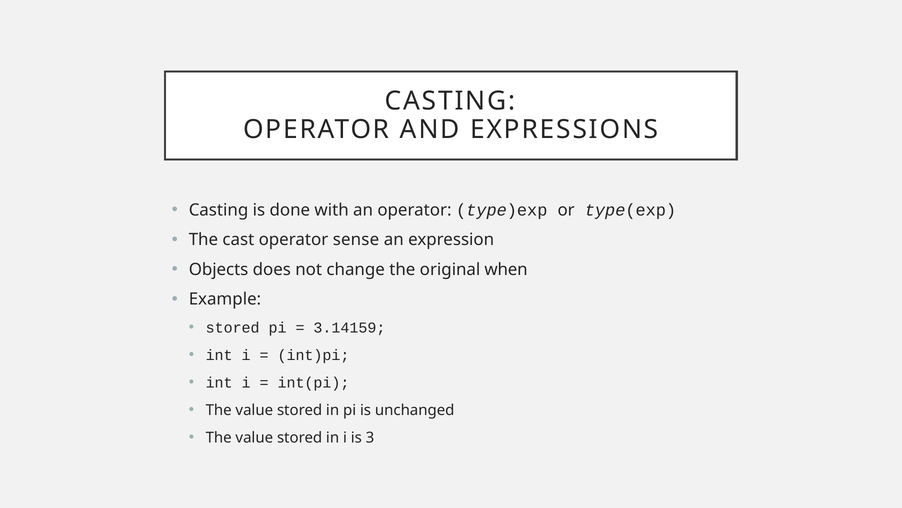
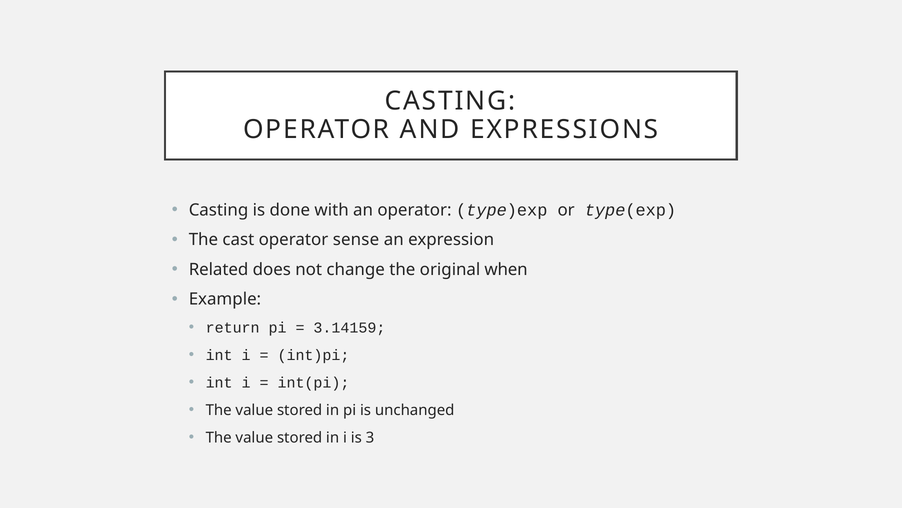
Objects: Objects -> Related
stored at (233, 327): stored -> return
